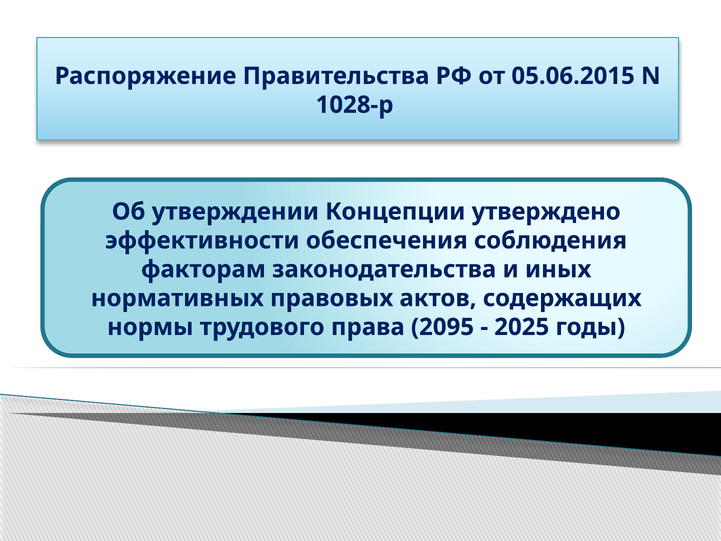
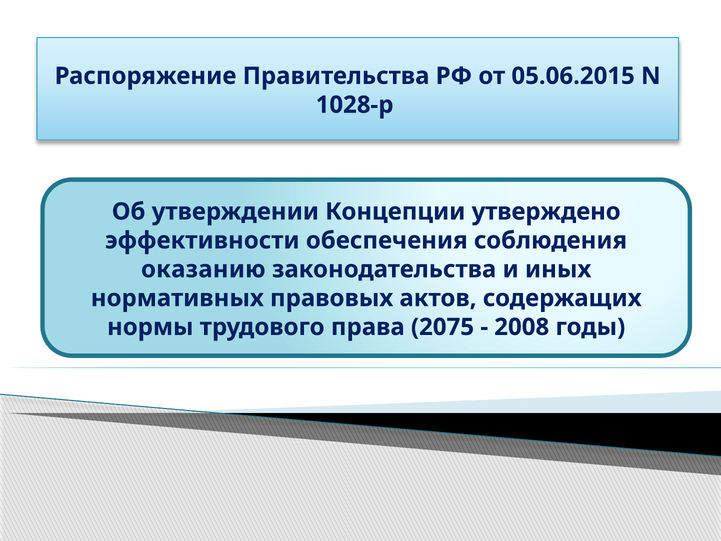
факторам: факторам -> оказанию
2095: 2095 -> 2075
2025: 2025 -> 2008
